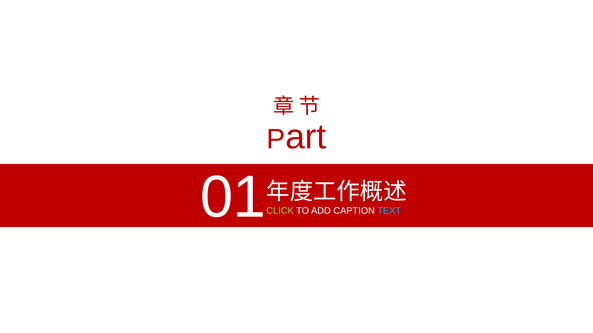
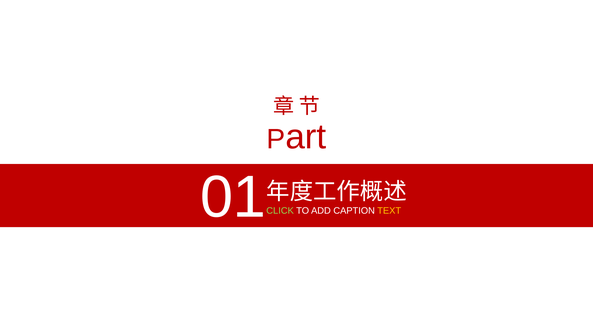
TEXT colour: light blue -> yellow
